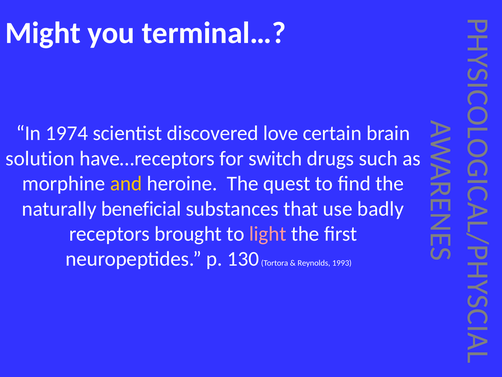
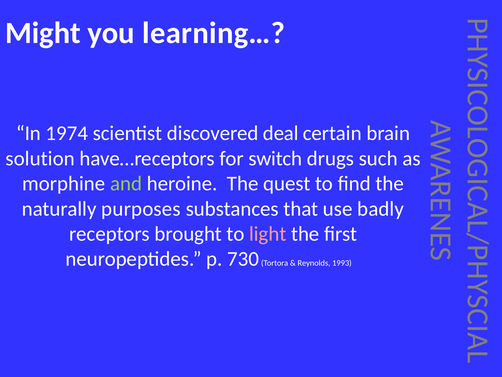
terminal…: terminal… -> learning…
love: love -> deal
and colour: yellow -> light green
beneficial: beneficial -> purposes
130: 130 -> 730
